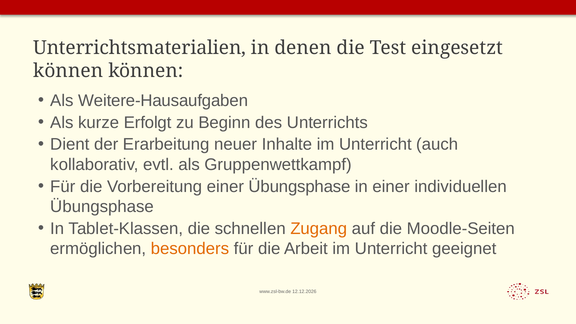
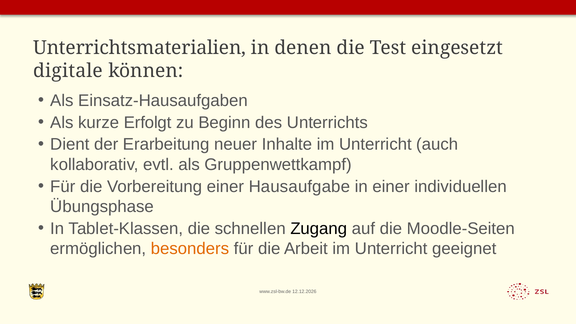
können at (68, 71): können -> digitale
Weitere-Hausaufgaben: Weitere-Hausaufgaben -> Einsatz-Hausaufgaben
einer Übungsphase: Übungsphase -> Hausaufgabe
Zugang colour: orange -> black
